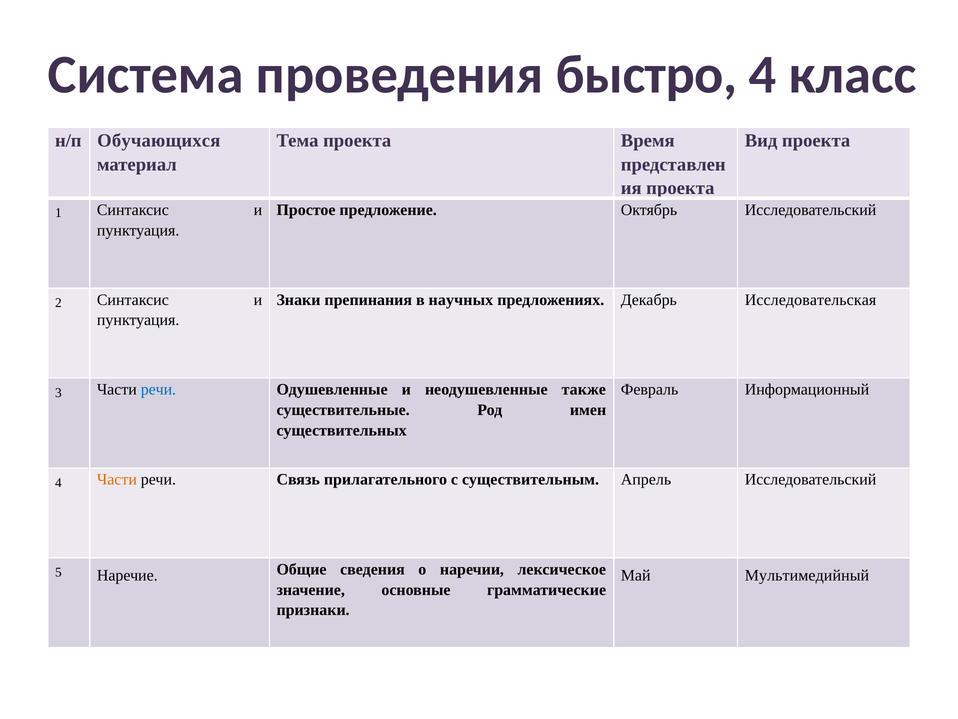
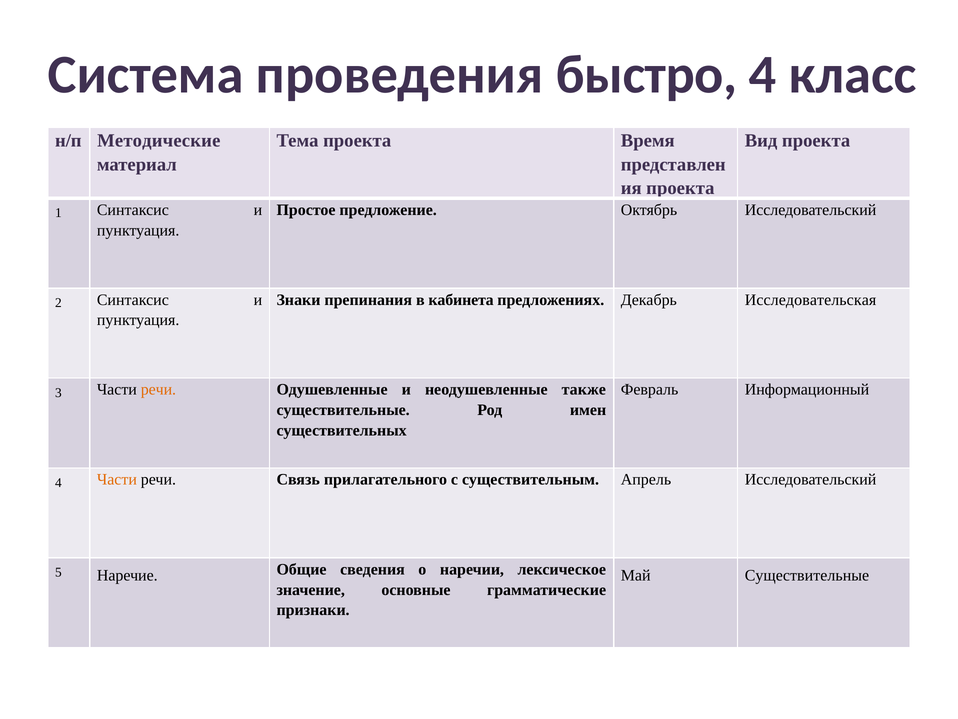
Обучающихся: Обучающихся -> Методические
научных: научных -> кабинета
речи at (158, 389) colour: blue -> orange
Май Мультимедийный: Мультимедийный -> Существительные
